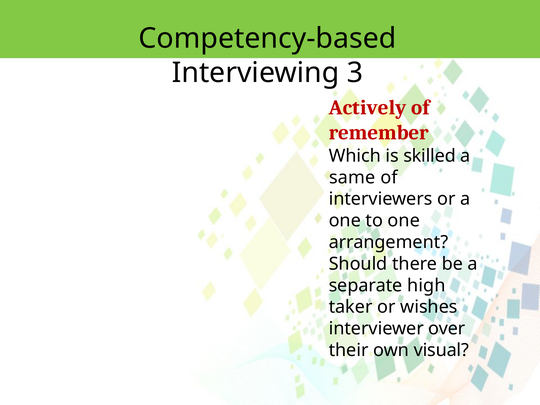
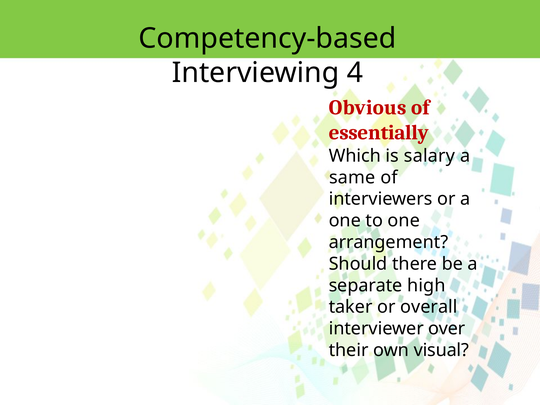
3: 3 -> 4
Actively: Actively -> Obvious
remember: remember -> essentially
skilled: skilled -> salary
wishes: wishes -> overall
